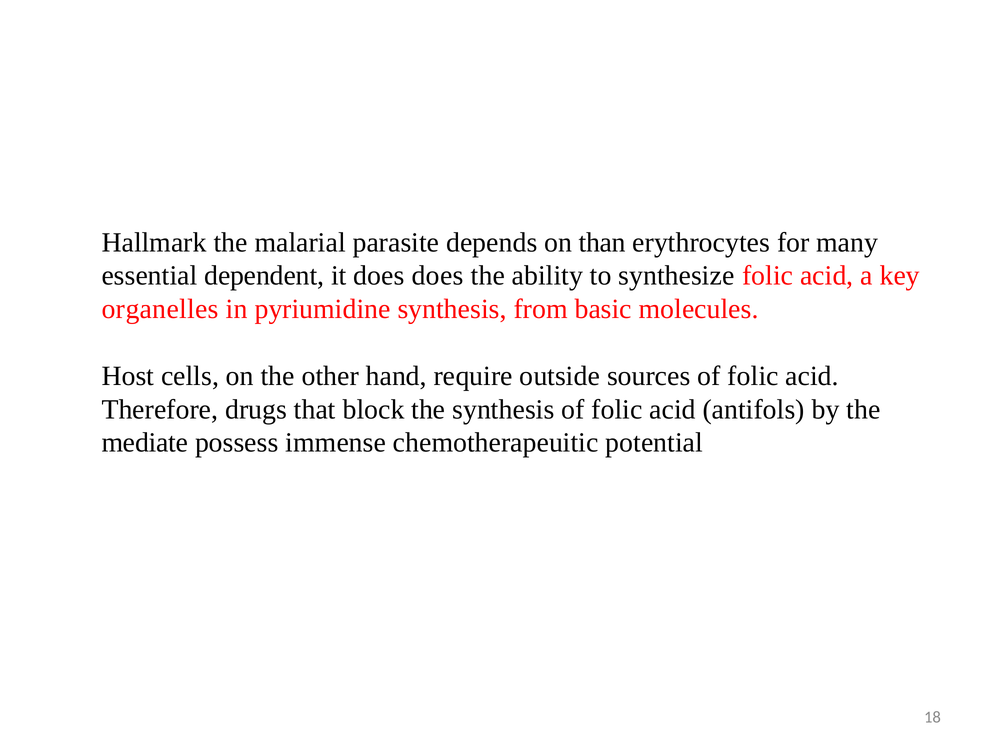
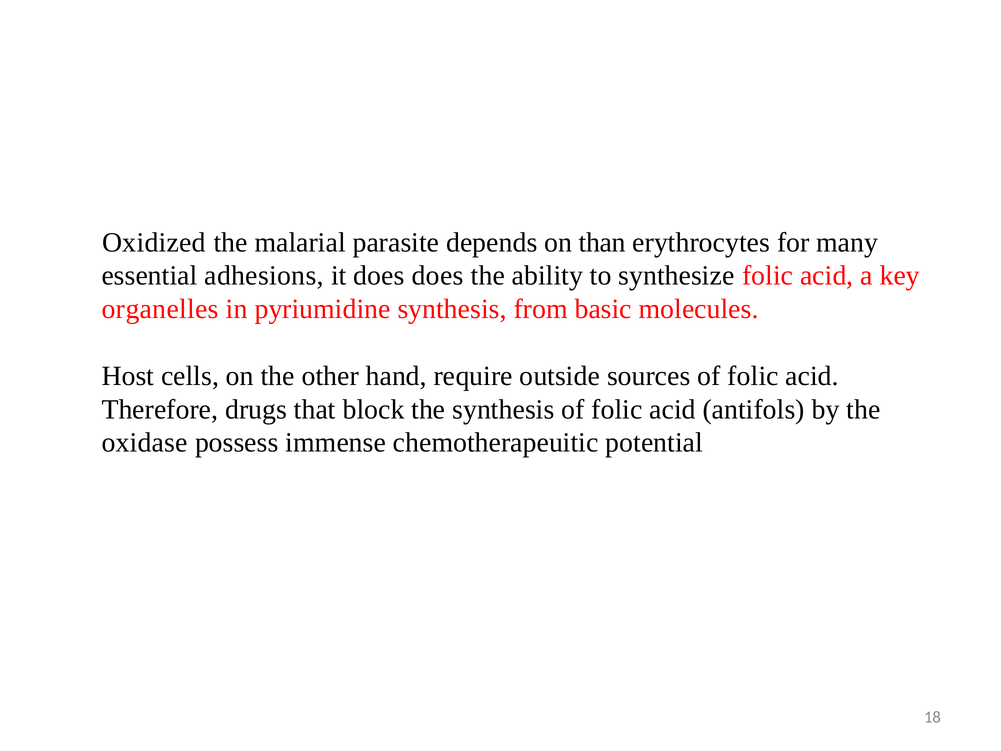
Hallmark: Hallmark -> Oxidized
dependent: dependent -> adhesions
mediate: mediate -> oxidase
